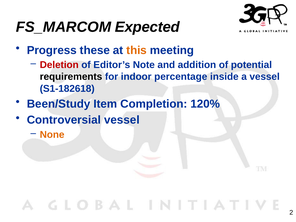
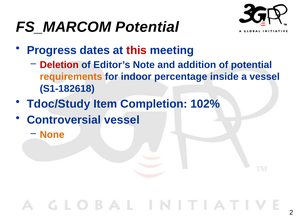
FS_MARCOM Expected: Expected -> Potential
these: these -> dates
this colour: orange -> red
requirements colour: black -> orange
Been/Study: Been/Study -> Tdoc/Study
120%: 120% -> 102%
